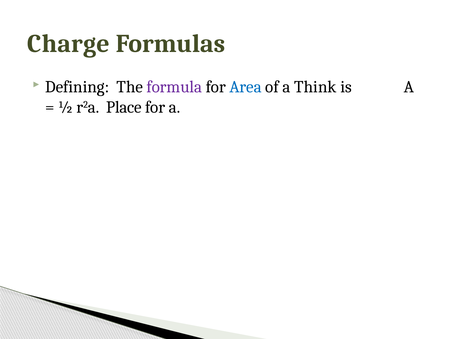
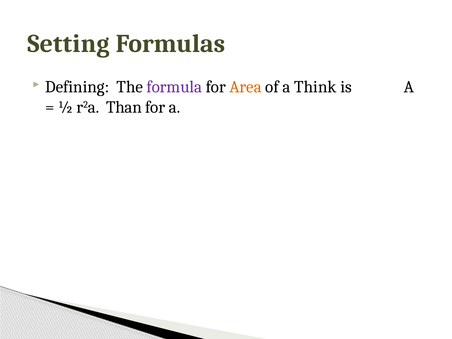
Charge: Charge -> Setting
Area colour: blue -> orange
Place: Place -> Than
